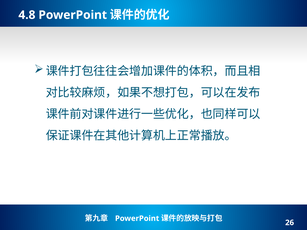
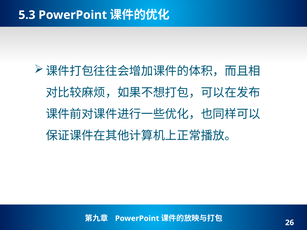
4.8: 4.8 -> 5.3
